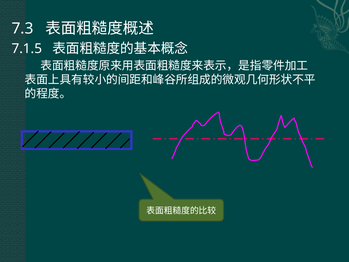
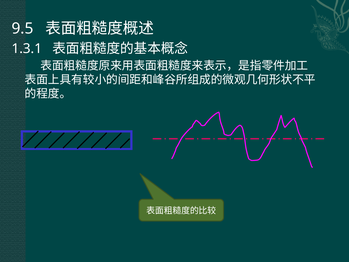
7.3: 7.3 -> 9.5
7.1.5: 7.1.5 -> 1.3.1
